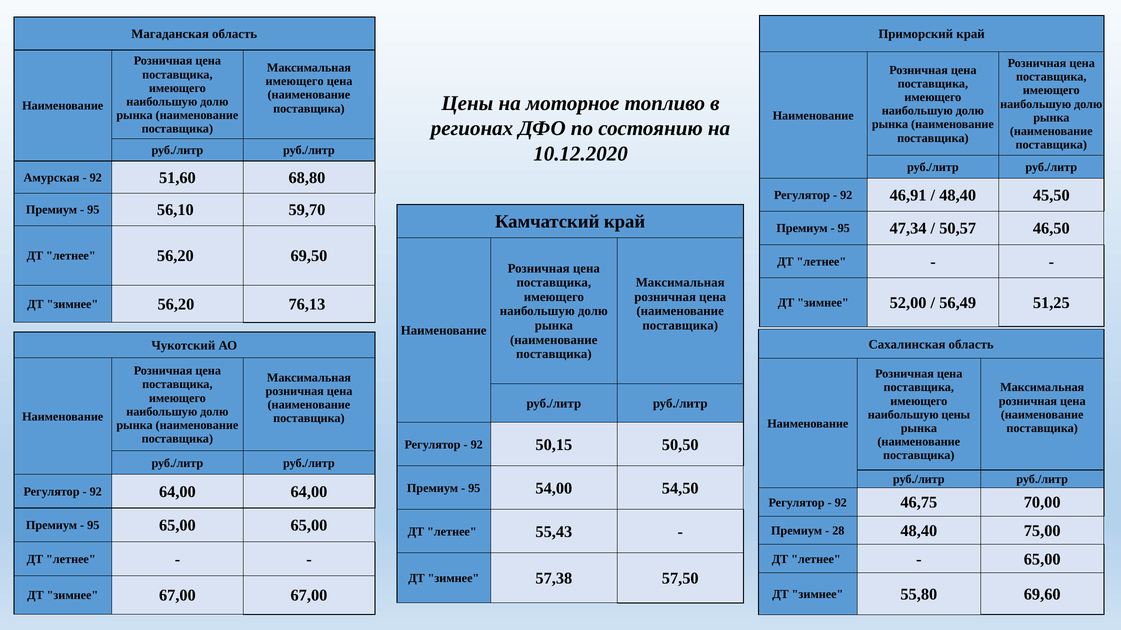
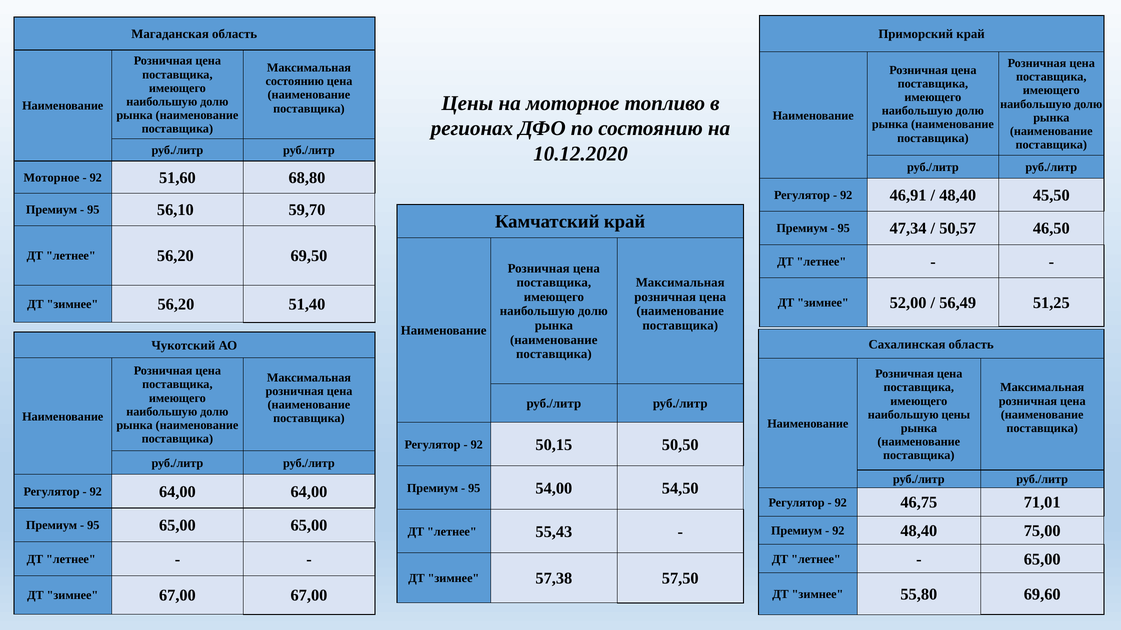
имеющего at (295, 81): имеющего -> состоянию
Амурская at (52, 178): Амурская -> Моторное
76,13: 76,13 -> 51,40
70,00: 70,00 -> 71,01
28 at (838, 531): 28 -> 92
